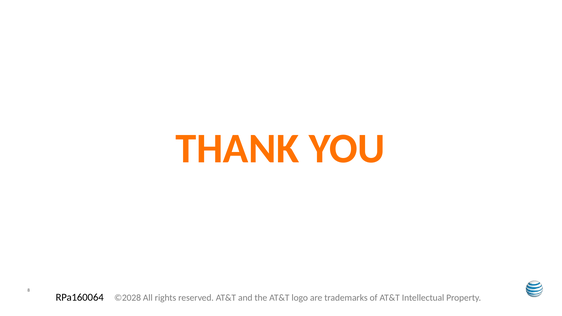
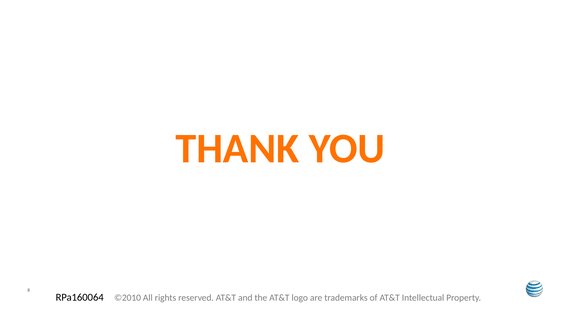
©2028: ©2028 -> ©2010
